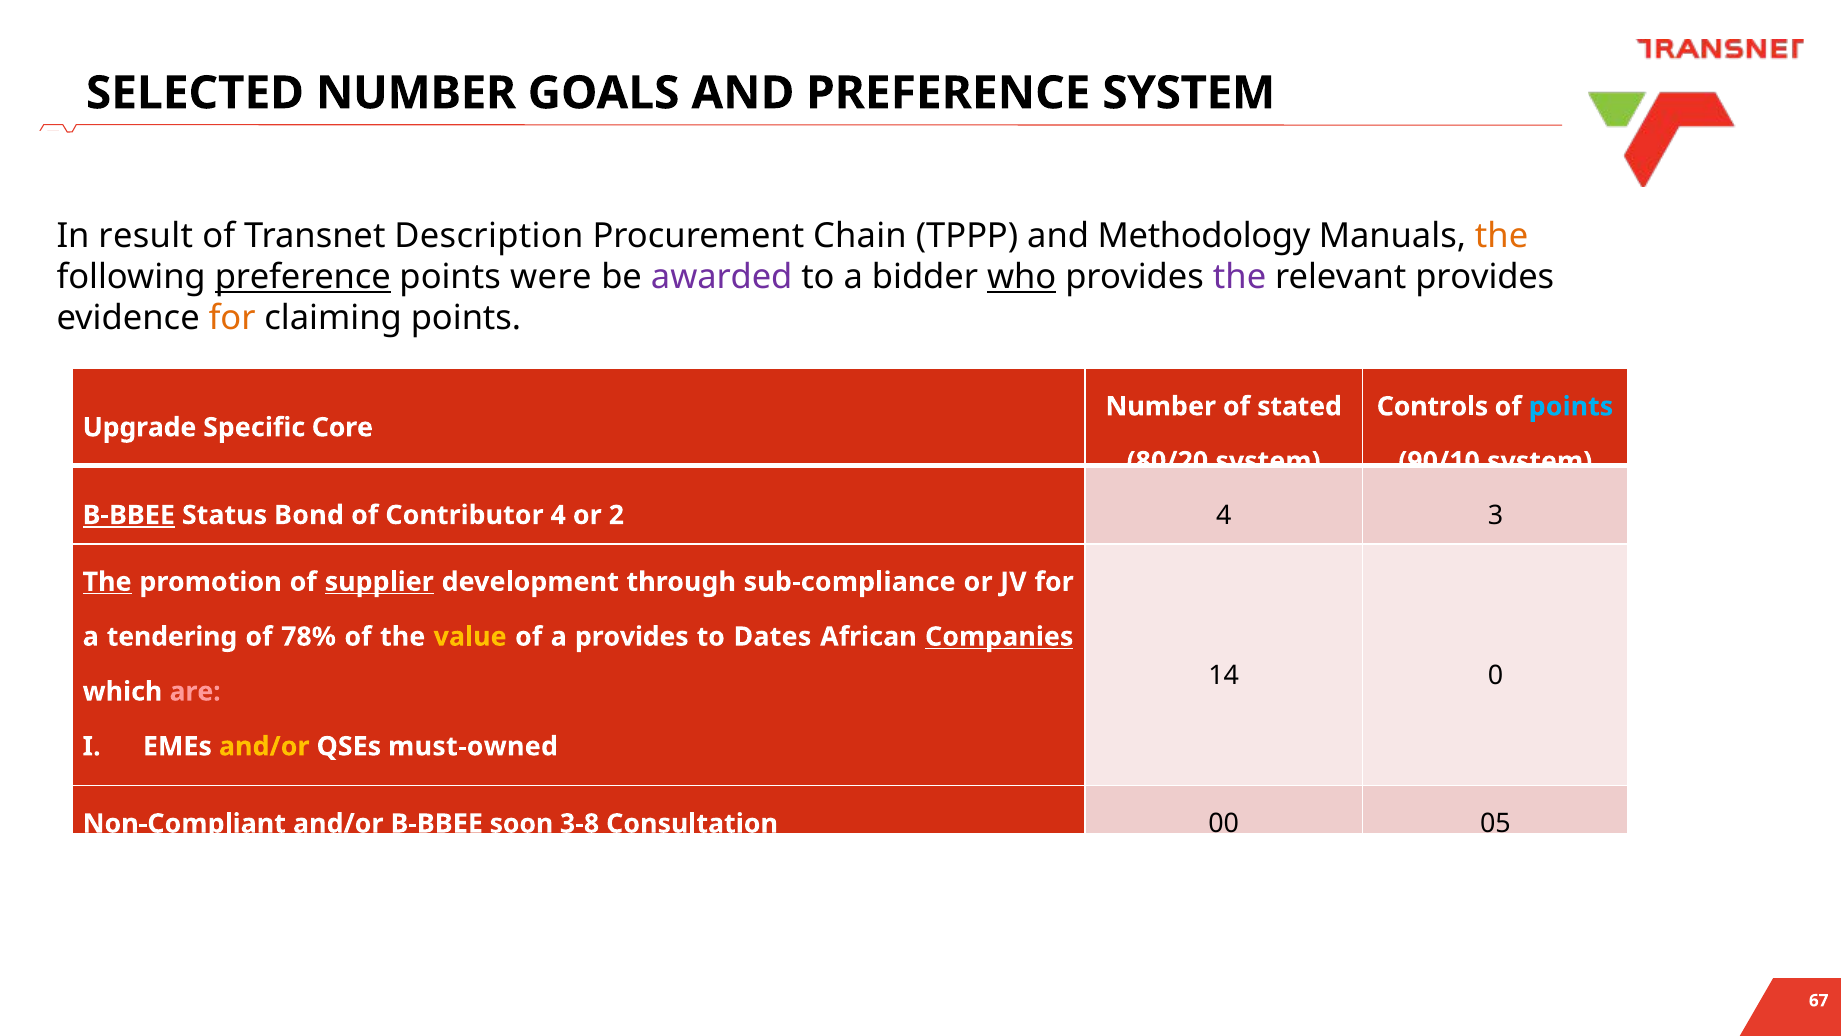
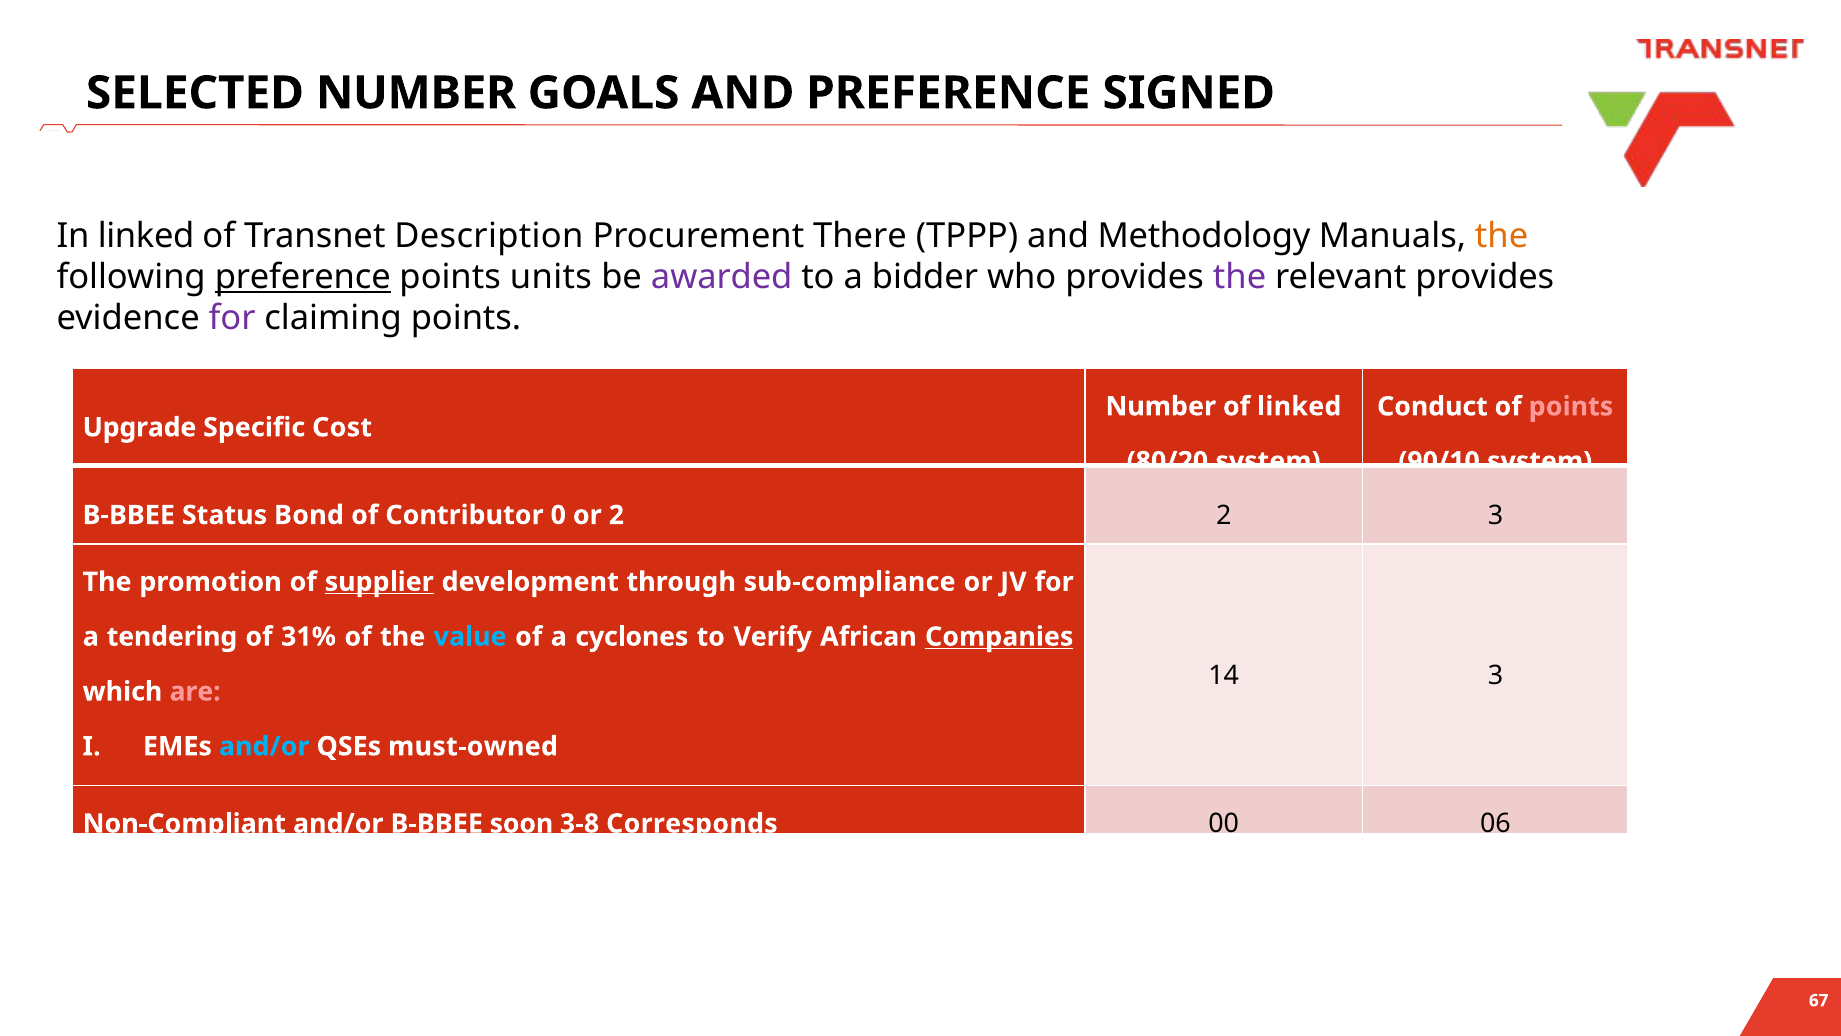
PREFERENCE SYSTEM: SYSTEM -> SIGNED
In result: result -> linked
Chain: Chain -> There
were: were -> units
who underline: present -> none
for at (232, 318) colour: orange -> purple
of stated: stated -> linked
Controls: Controls -> Conduct
points at (1571, 406) colour: light blue -> pink
Core: Core -> Cost
B-BBEE at (129, 515) underline: present -> none
Contributor 4: 4 -> 0
2 4: 4 -> 2
The at (107, 582) underline: present -> none
78%: 78% -> 31%
value colour: yellow -> light blue
a provides: provides -> cyclones
Dates: Dates -> Verify
14 0: 0 -> 3
and/or at (264, 746) colour: yellow -> light blue
Consultation: Consultation -> Corresponds
05: 05 -> 06
